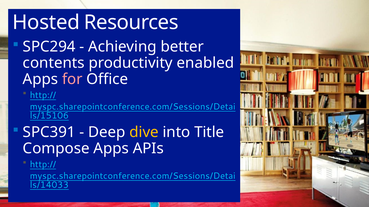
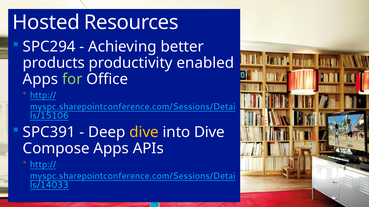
contents: contents -> products
for colour: pink -> light green
into Title: Title -> Dive
